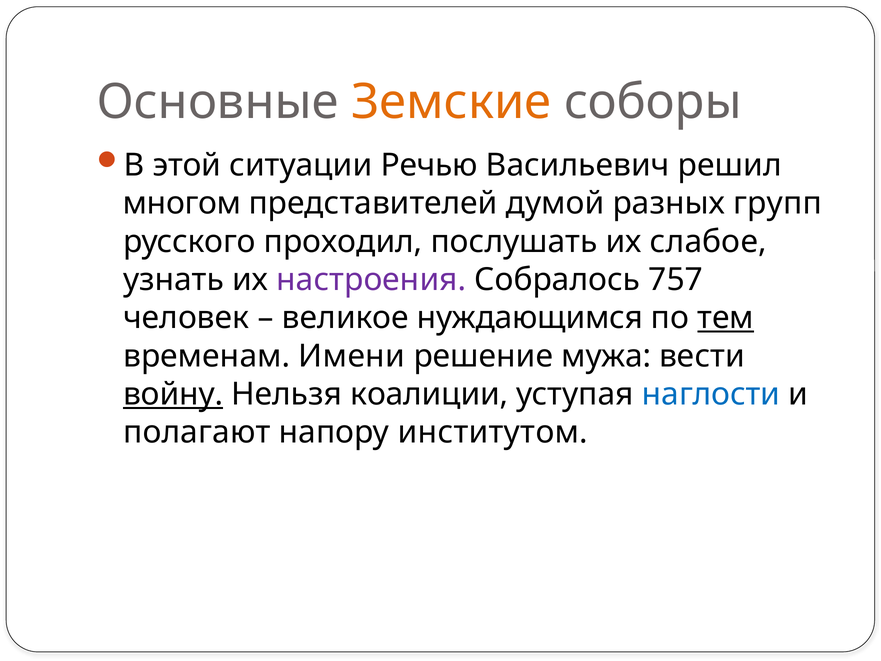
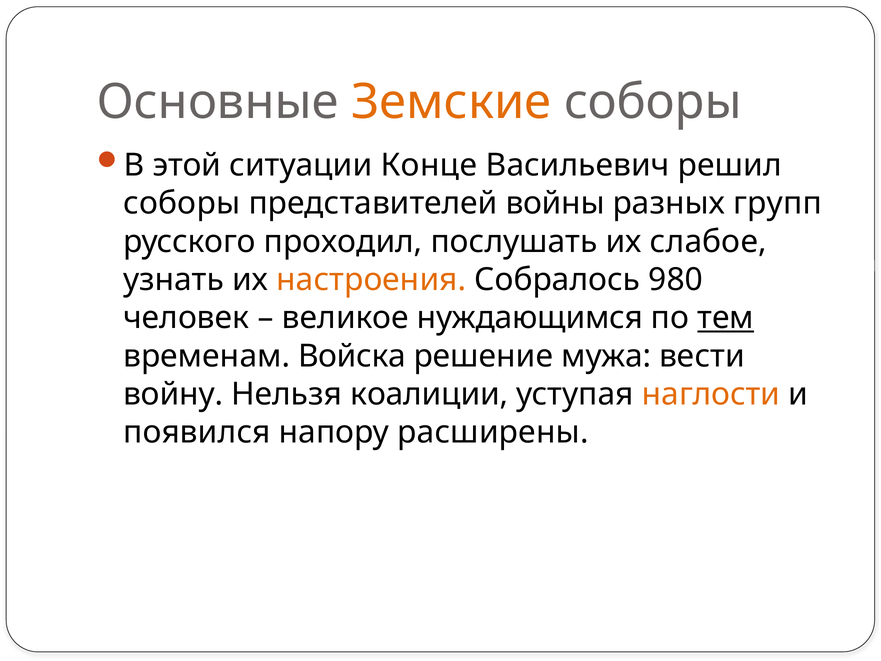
Речью: Речью -> Конце
многом at (182, 203): многом -> соборы
думой: думой -> войны
настроения colour: purple -> orange
757: 757 -> 980
Имени: Имени -> Войска
войну underline: present -> none
наглости colour: blue -> orange
полагают: полагают -> появился
институтом: институтом -> расширены
